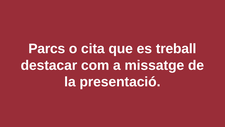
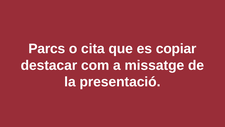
treball: treball -> copiar
